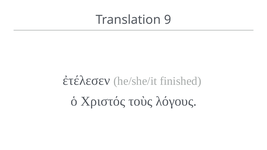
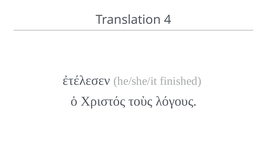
9: 9 -> 4
